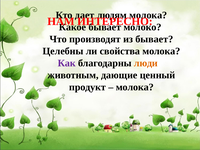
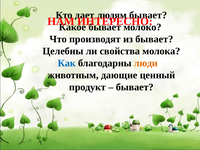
молока at (148, 15): молока -> бывает
Как colour: purple -> blue
молока at (135, 87): молока -> бывает
